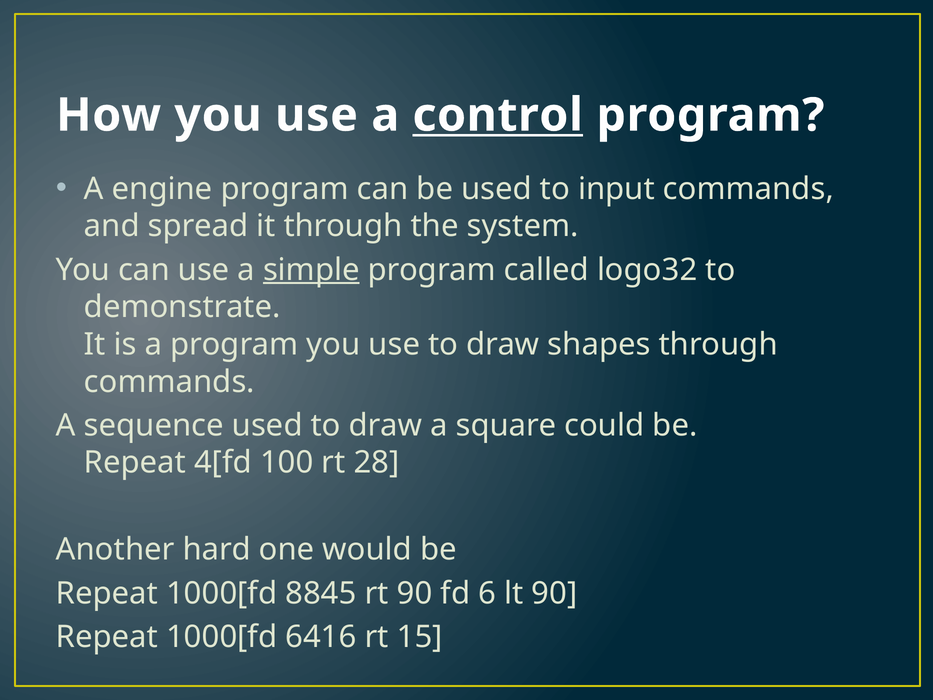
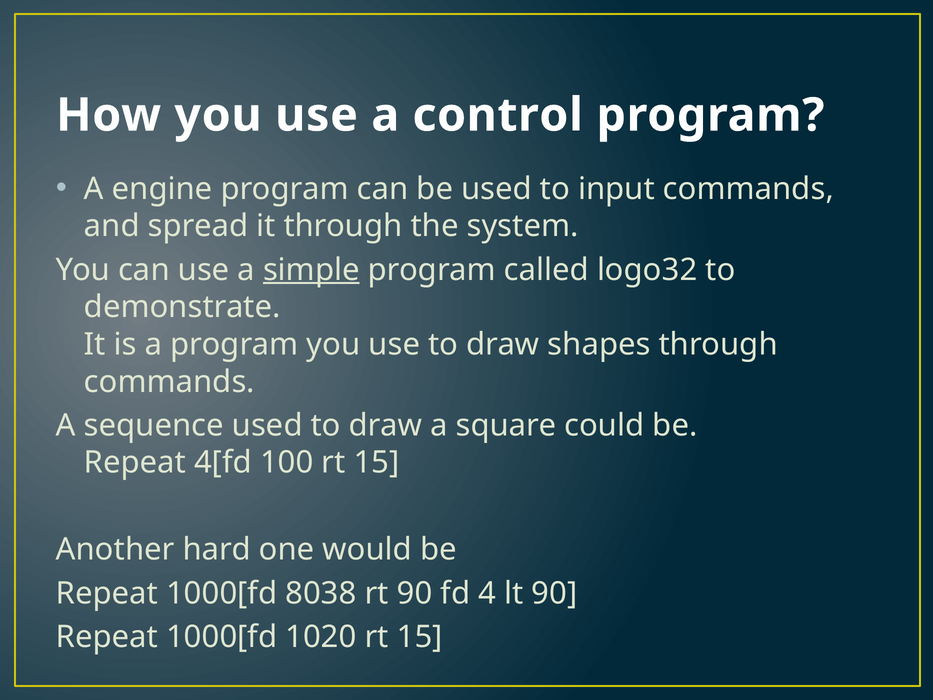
control underline: present -> none
100 rt 28: 28 -> 15
8845: 8845 -> 8038
6: 6 -> 4
6416: 6416 -> 1020
